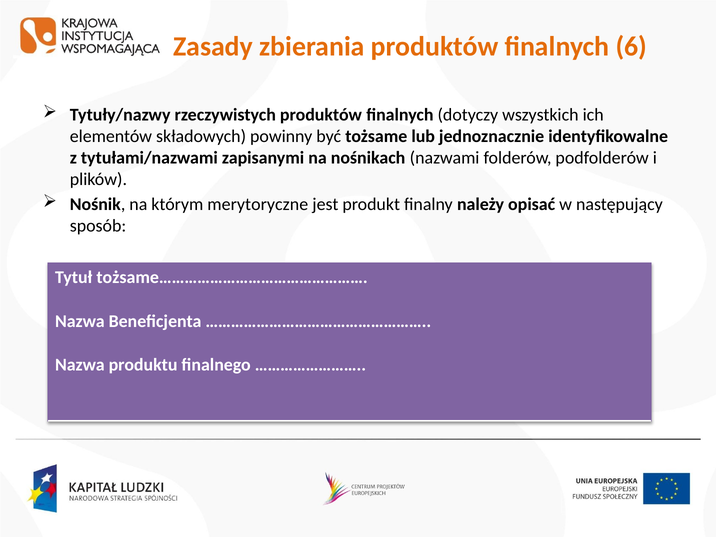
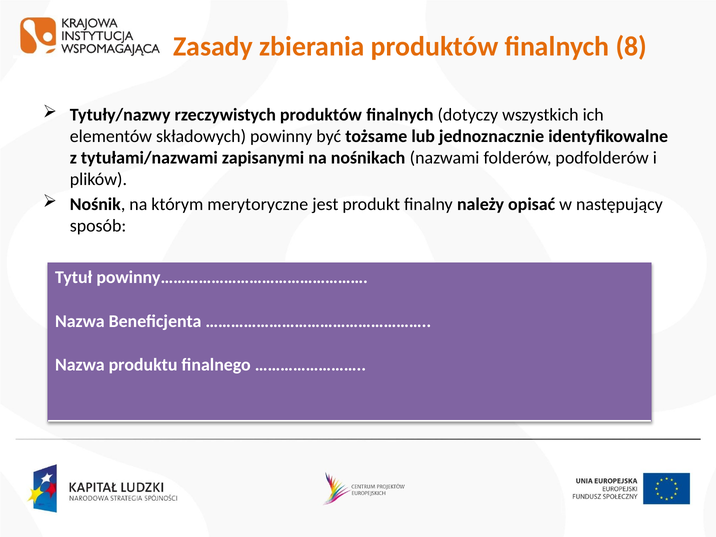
6: 6 -> 8
tożsame…………………………………………: tożsame………………………………………… -> powinny…………………………………………
